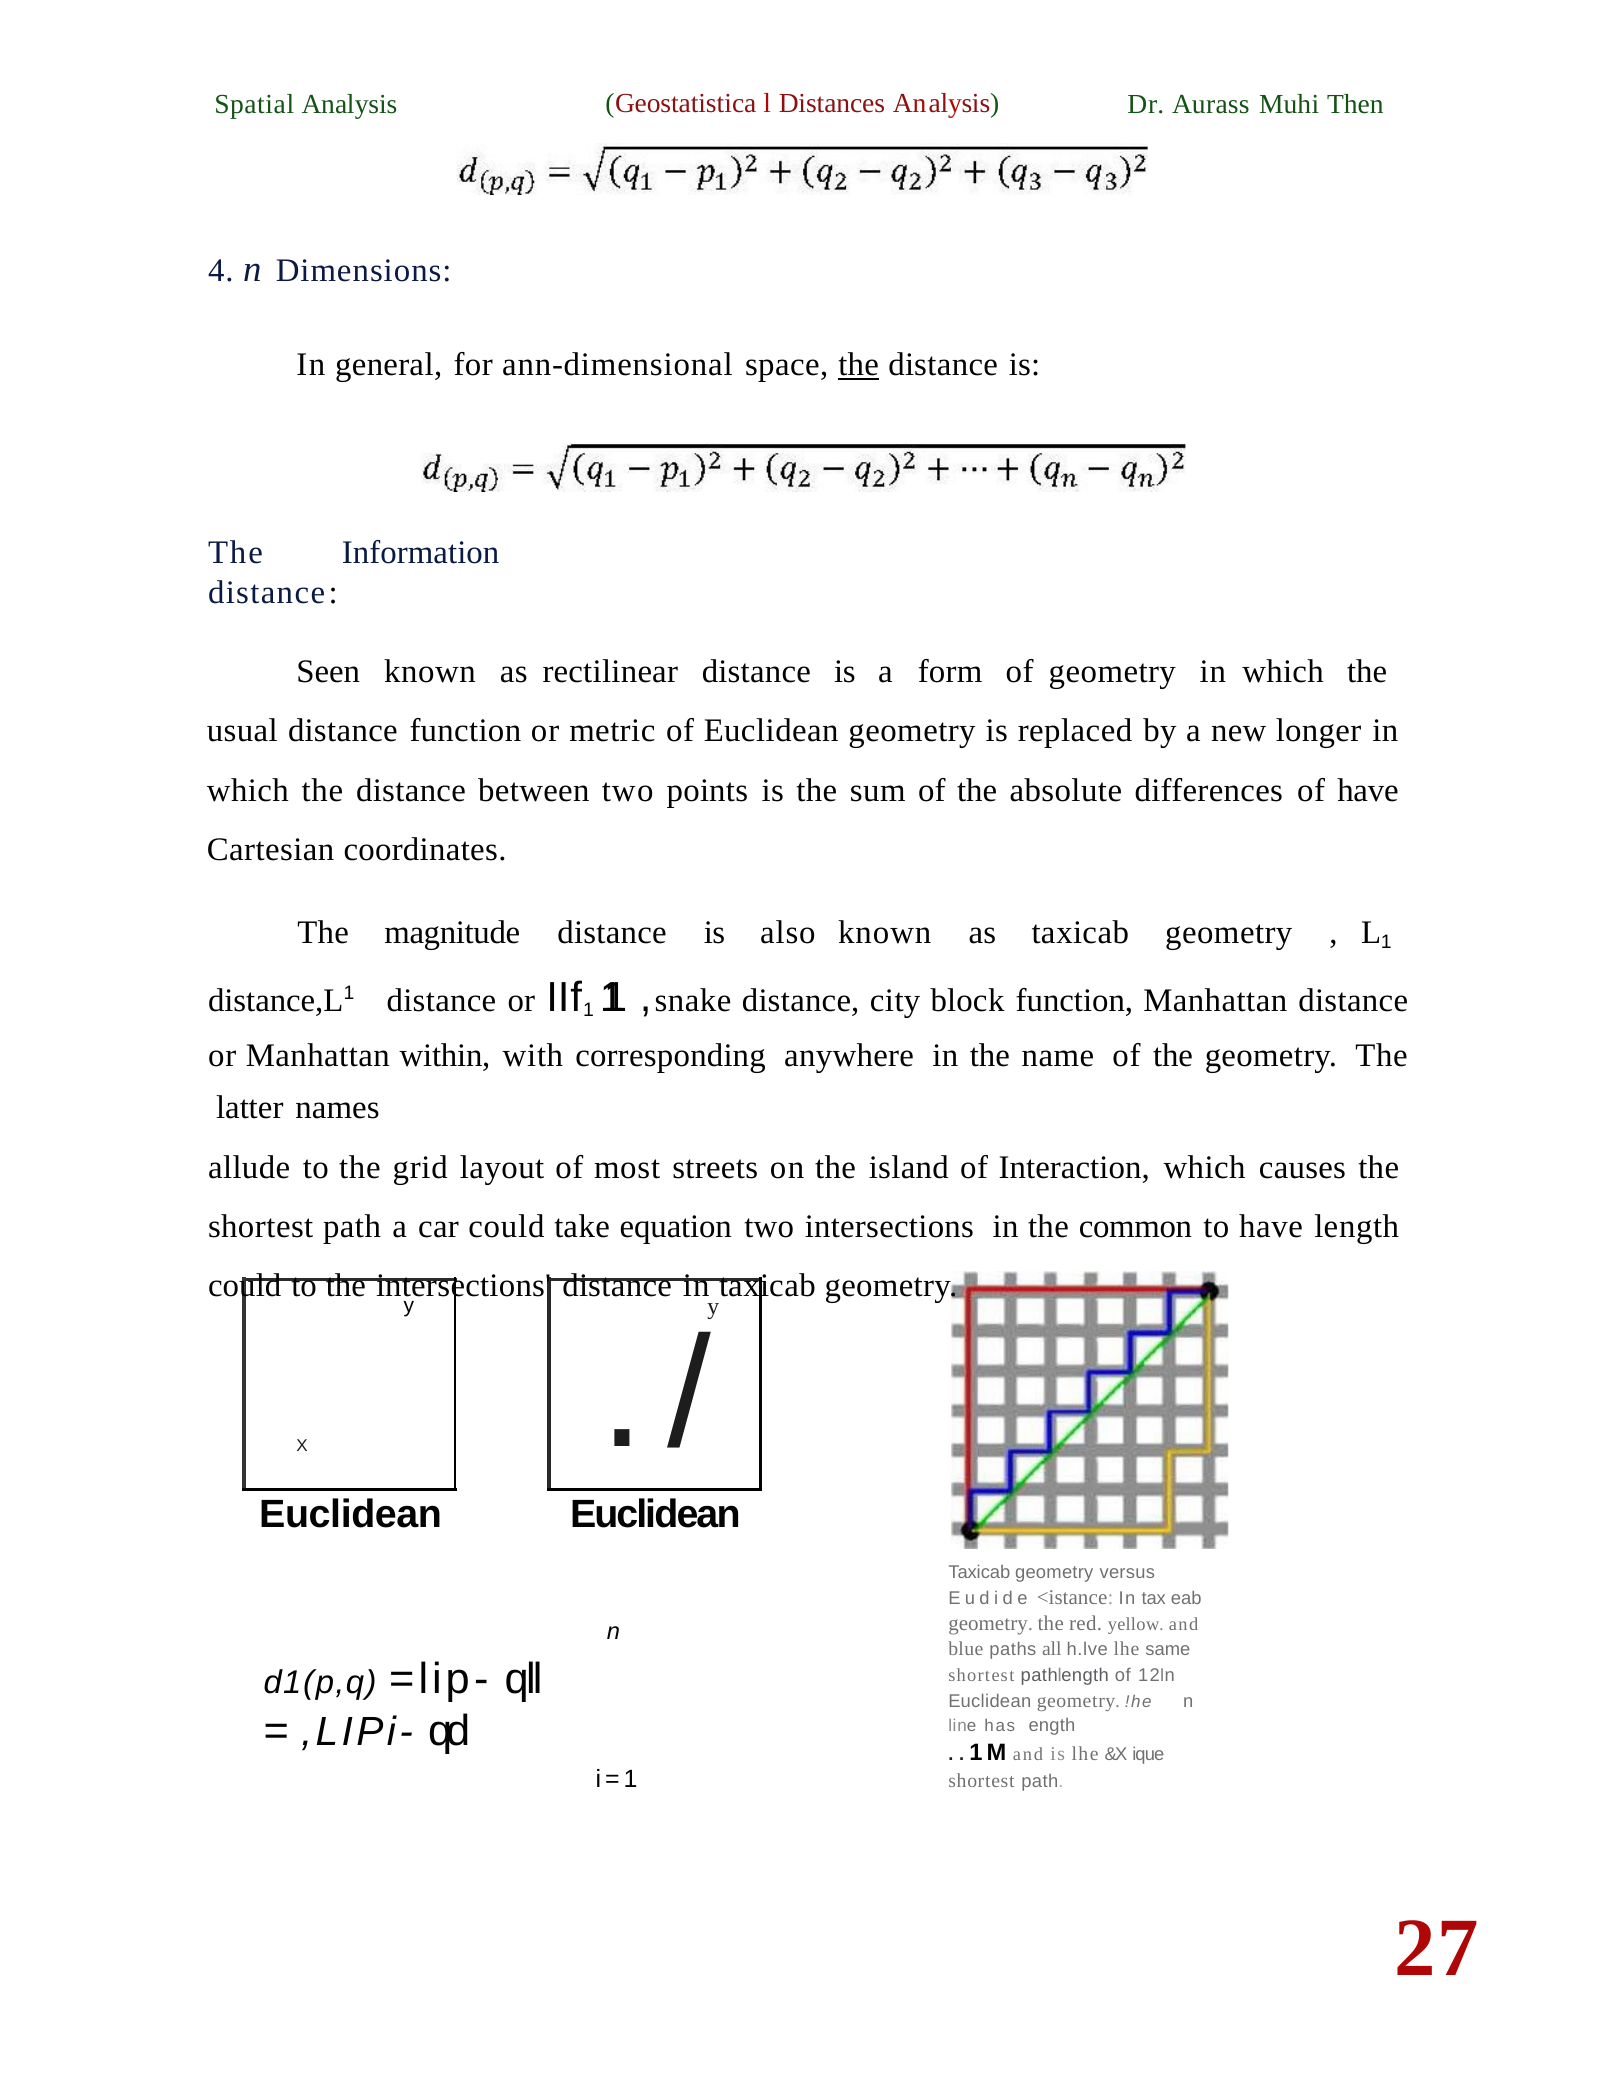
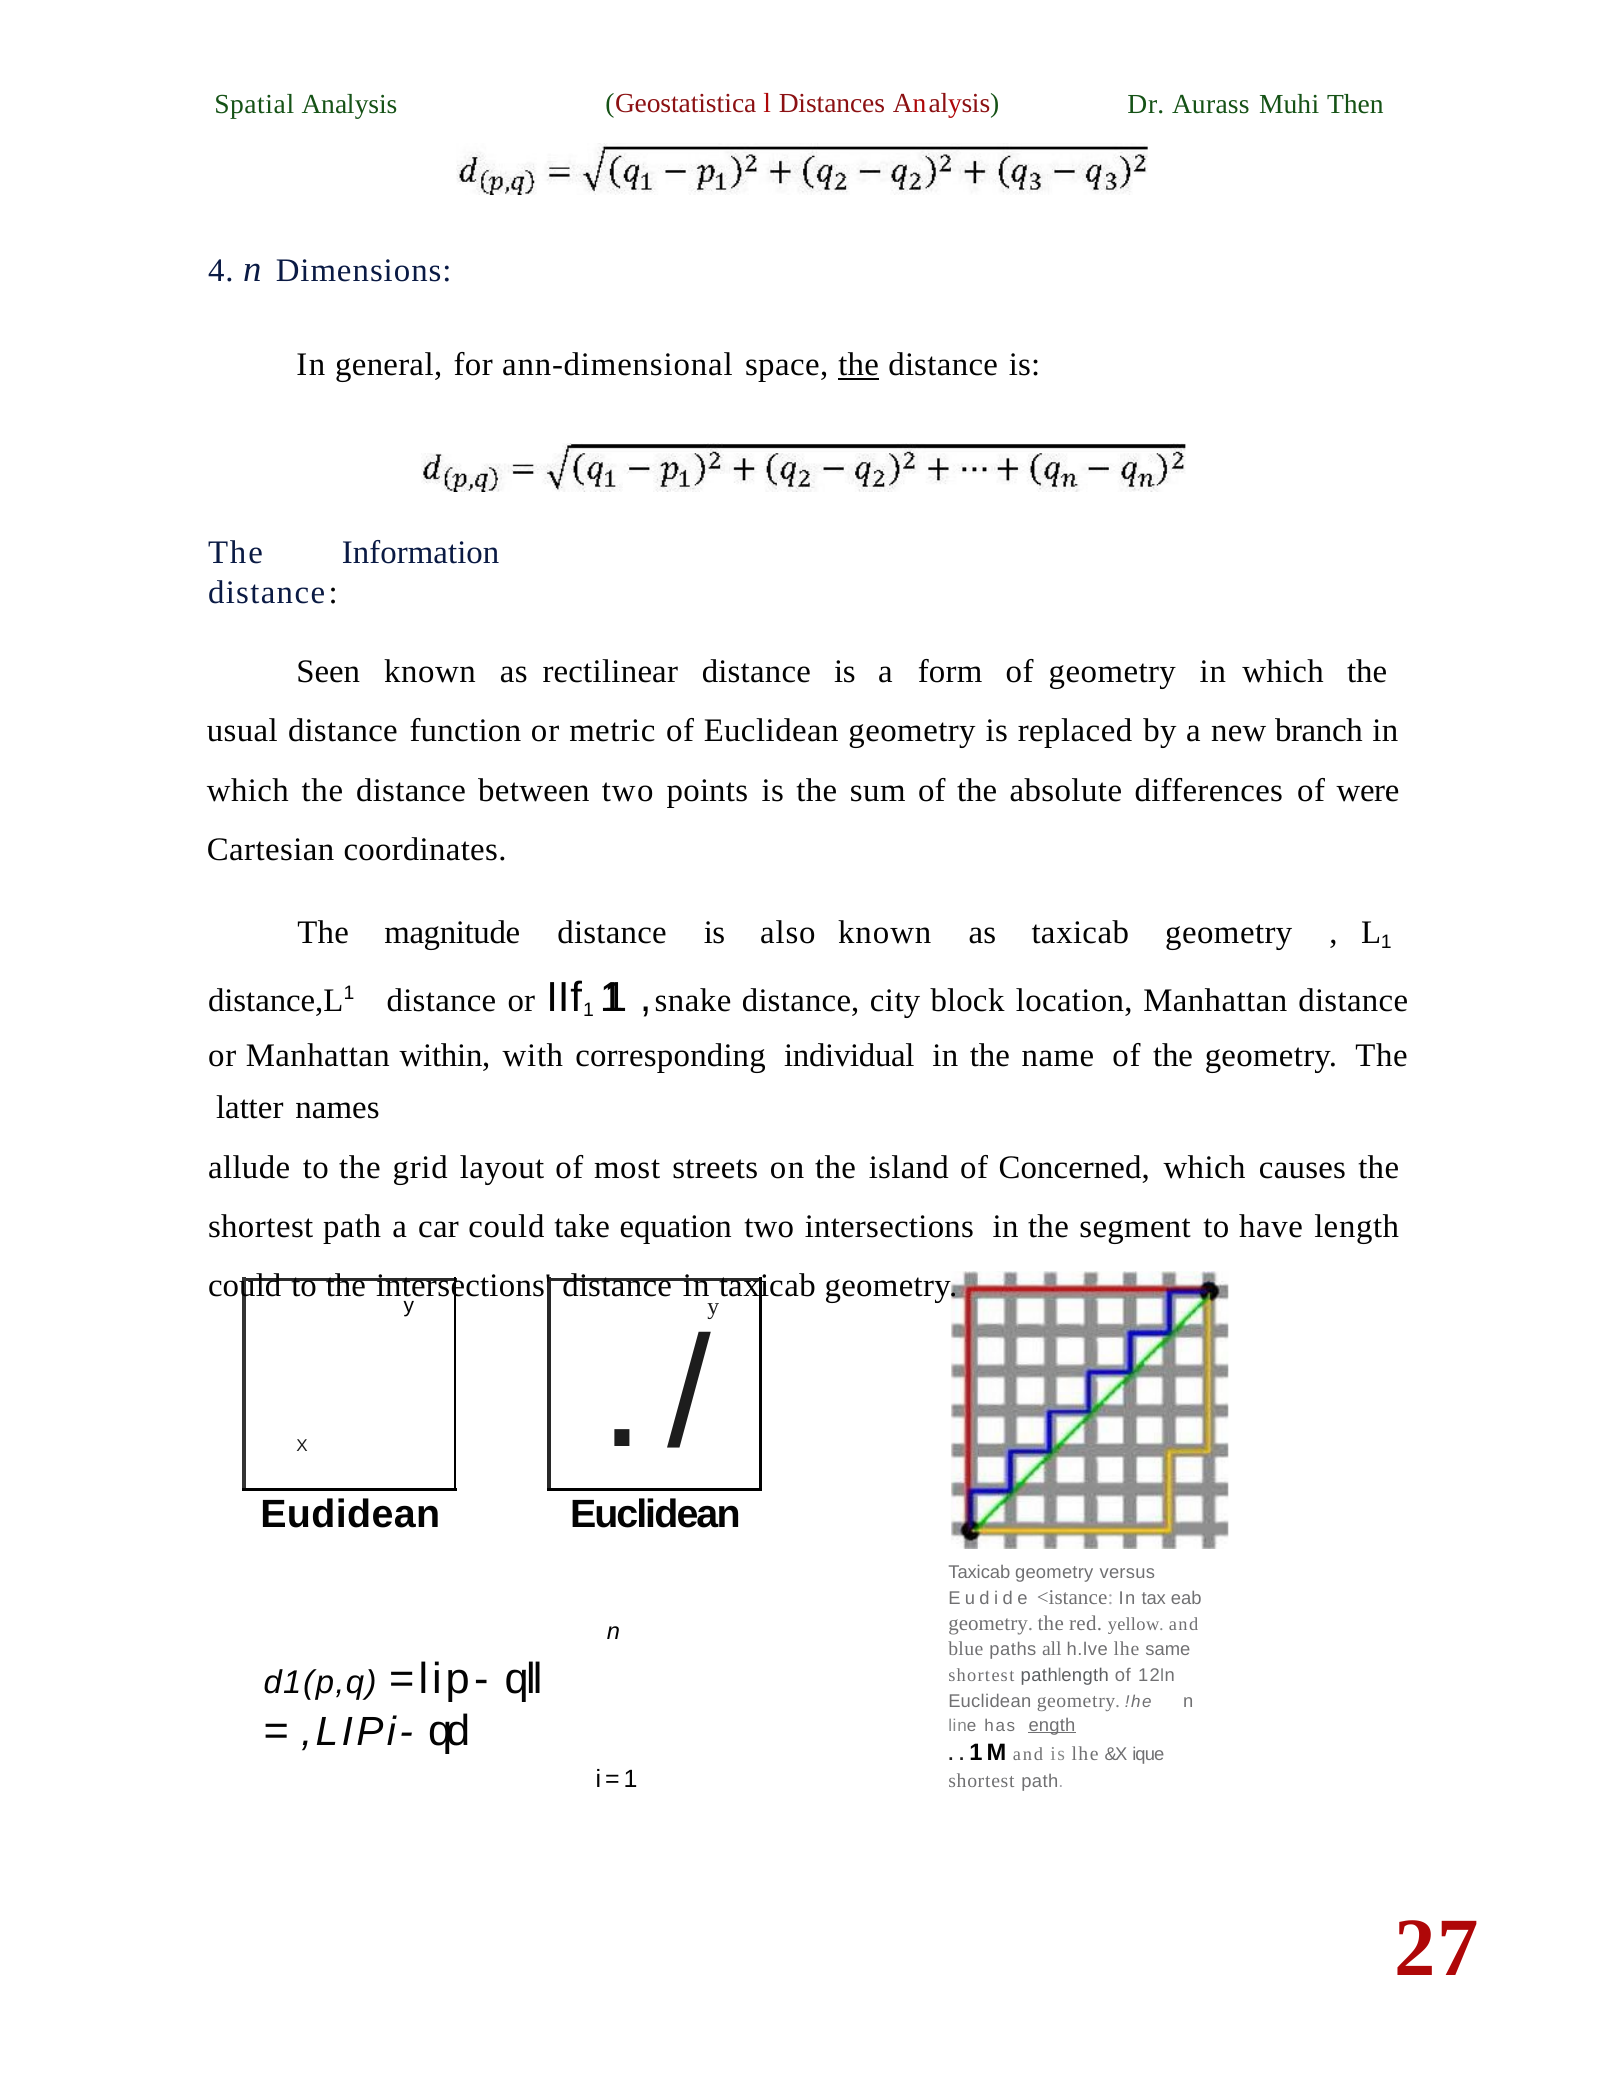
longer: longer -> branch
of have: have -> were
block function: function -> location
anywhere: anywhere -> individual
Interaction: Interaction -> Concerned
common: common -> segment
Euclidean at (351, 1514): Euclidean -> Eudidean
ength underline: none -> present
